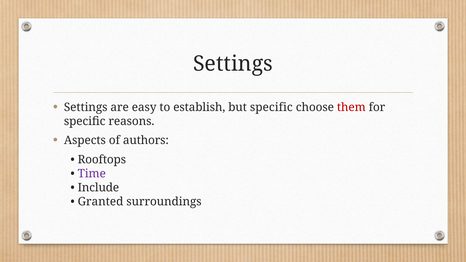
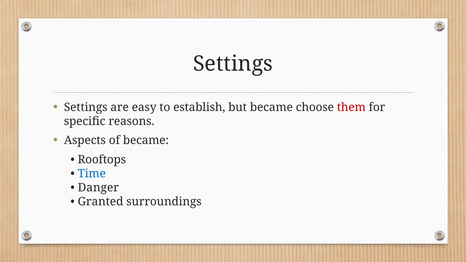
but specific: specific -> became
of authors: authors -> became
Time colour: purple -> blue
Include: Include -> Danger
